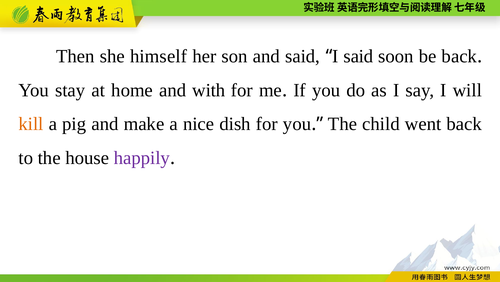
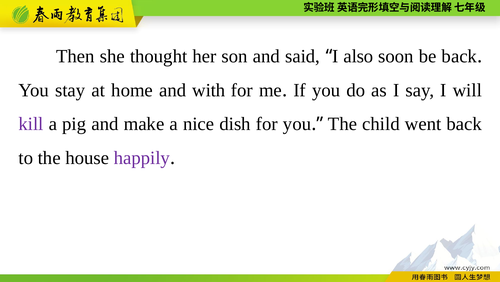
himself: himself -> thought
I said: said -> also
kill colour: orange -> purple
